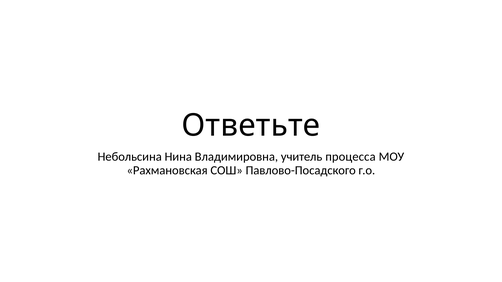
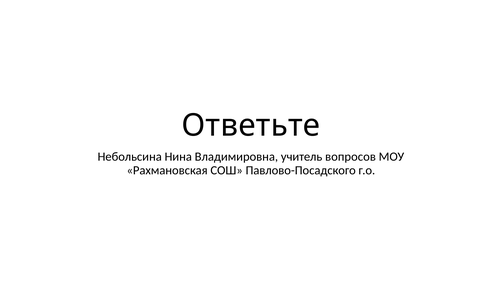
процесса: процесса -> вопросов
